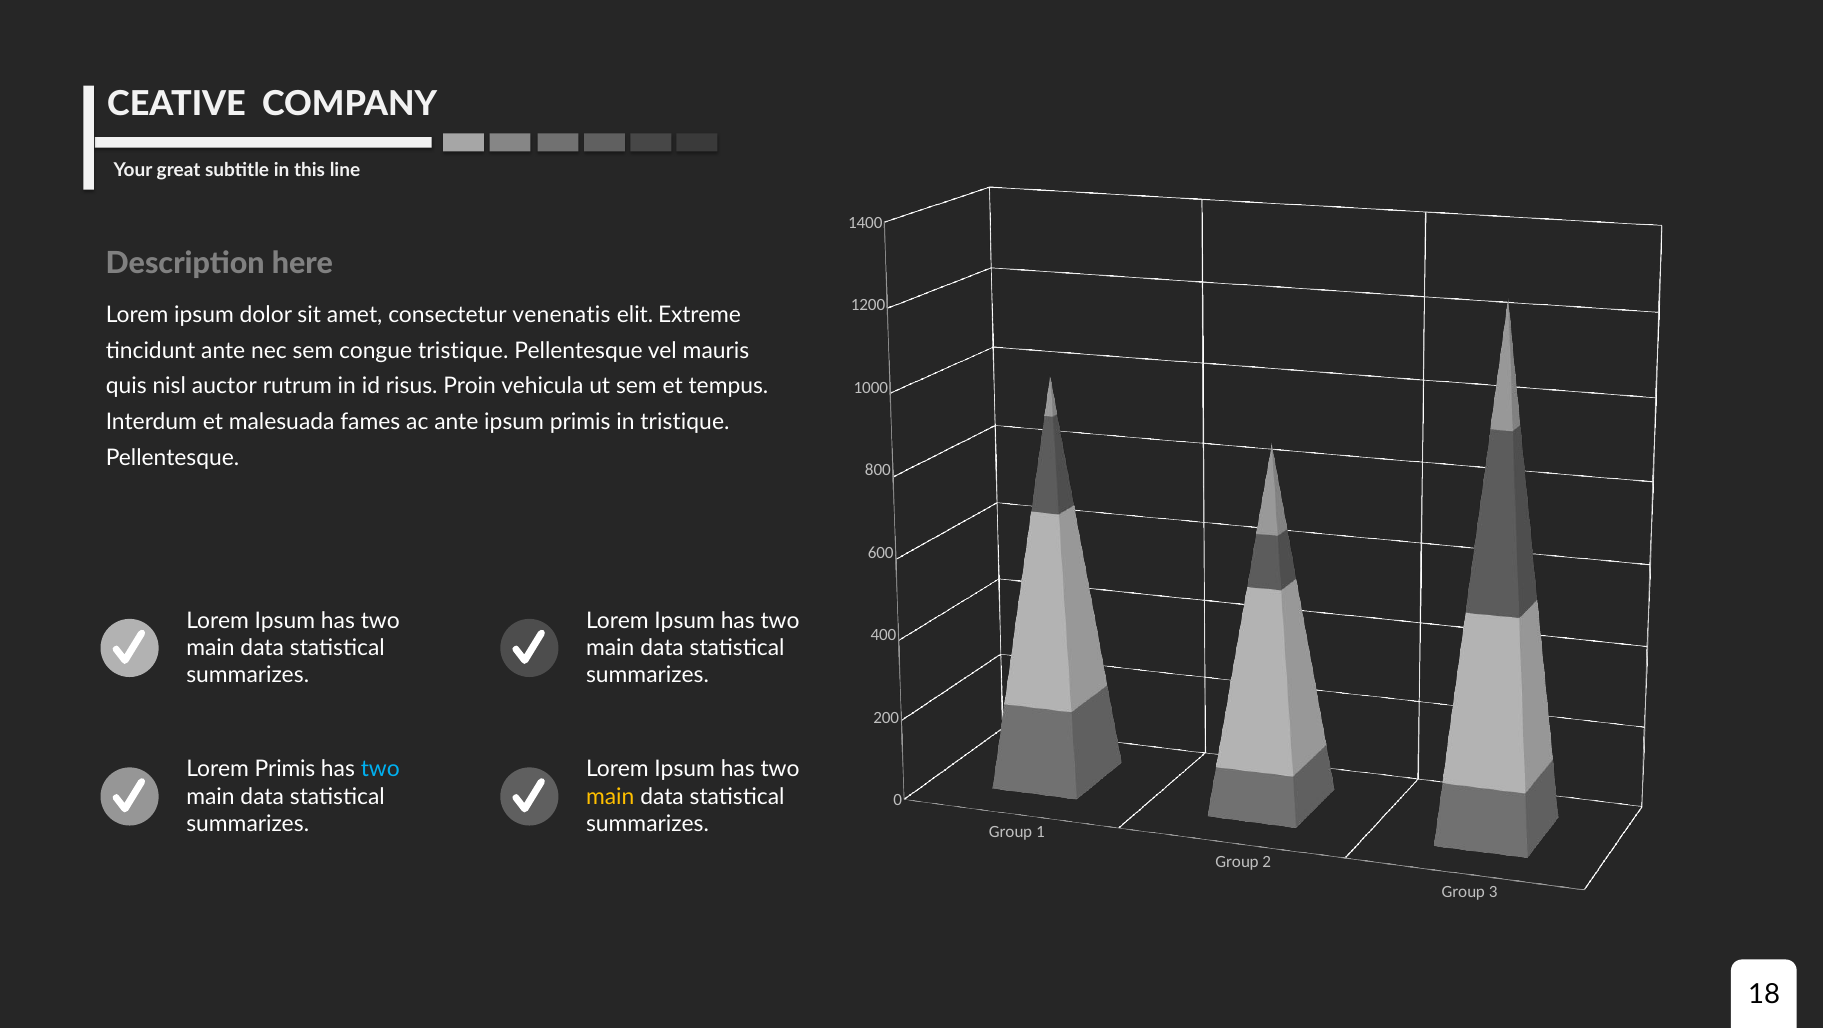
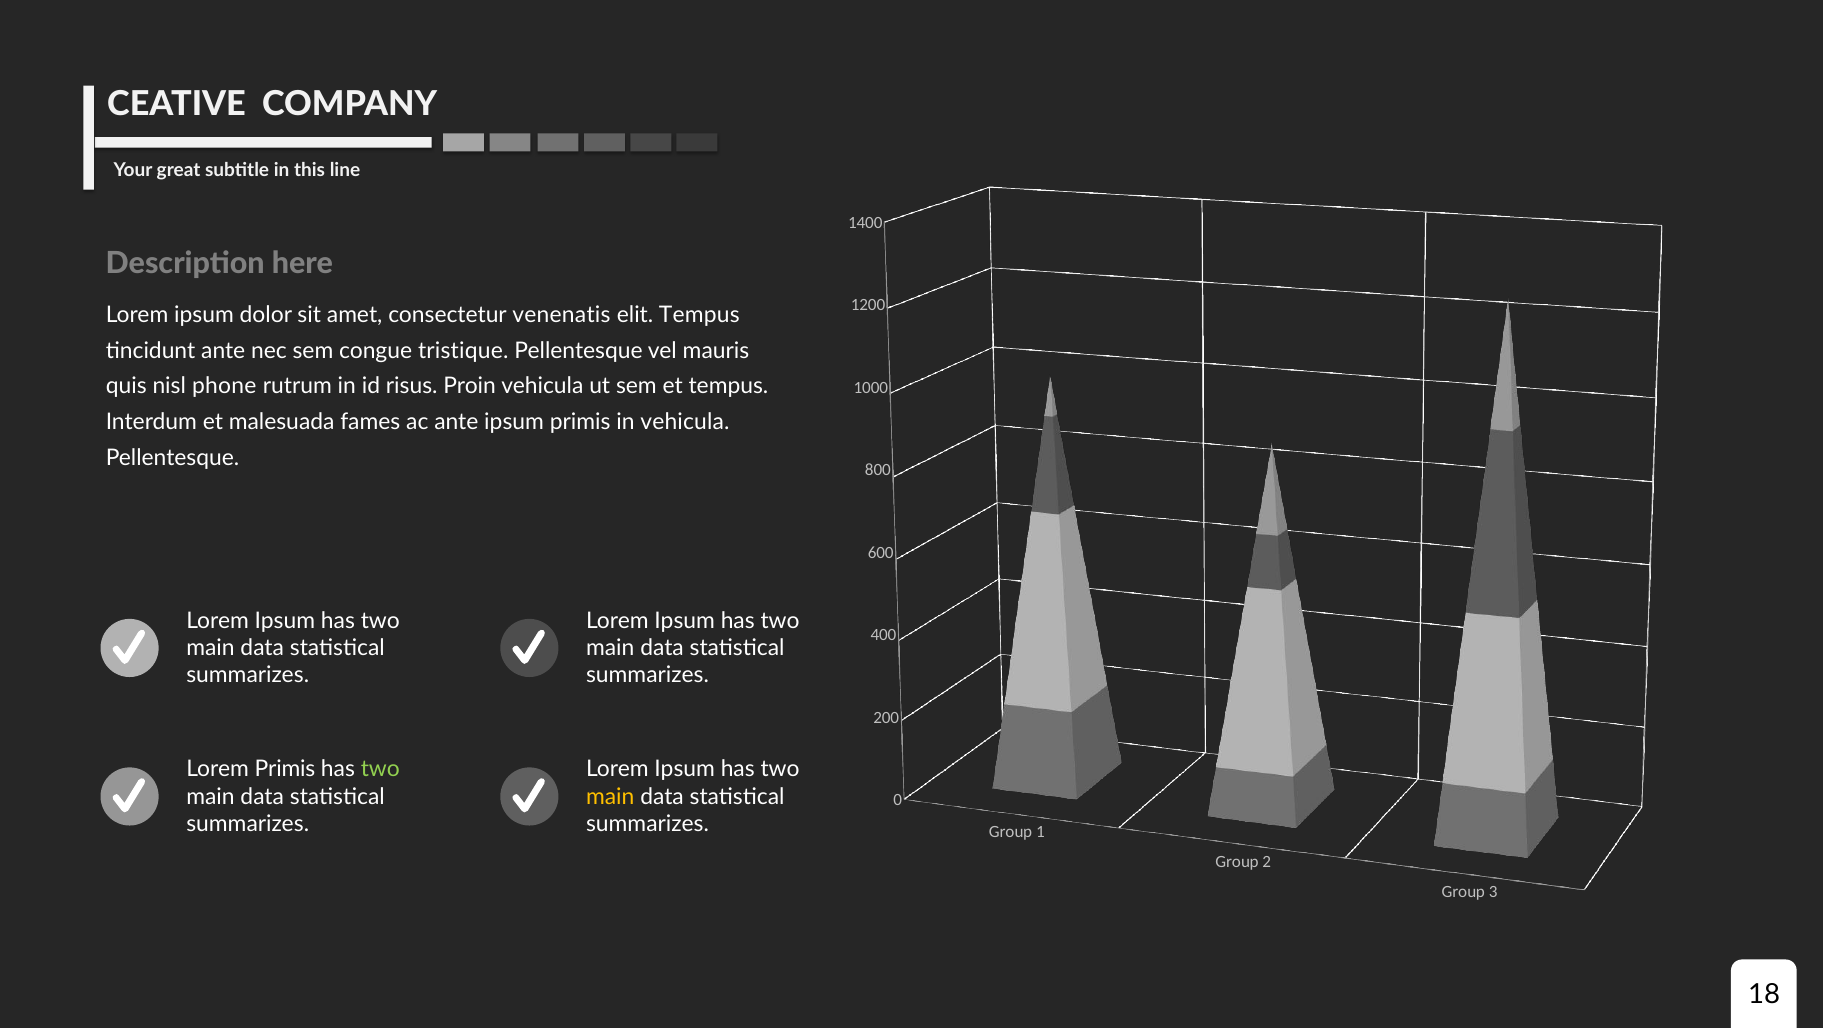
elit Extreme: Extreme -> Tempus
auctor: auctor -> phone
in tristique: tristique -> vehicula
two at (380, 769) colour: light blue -> light green
